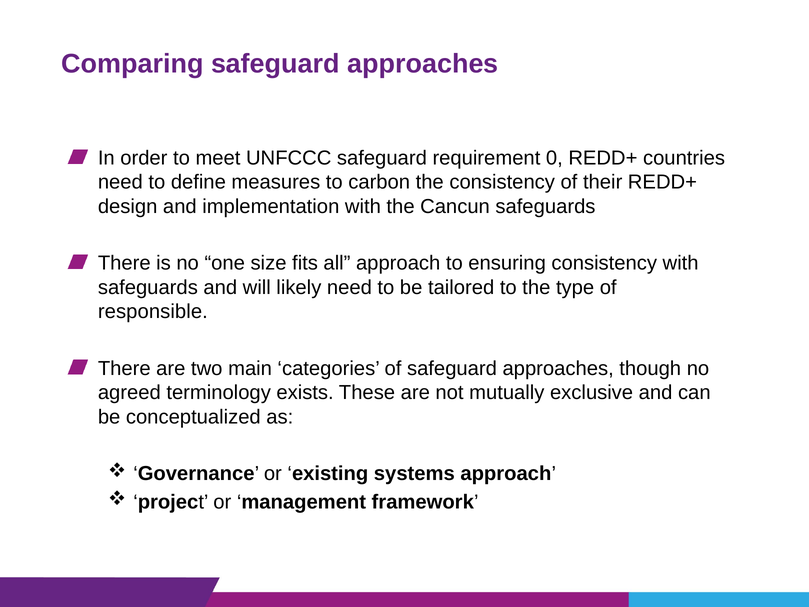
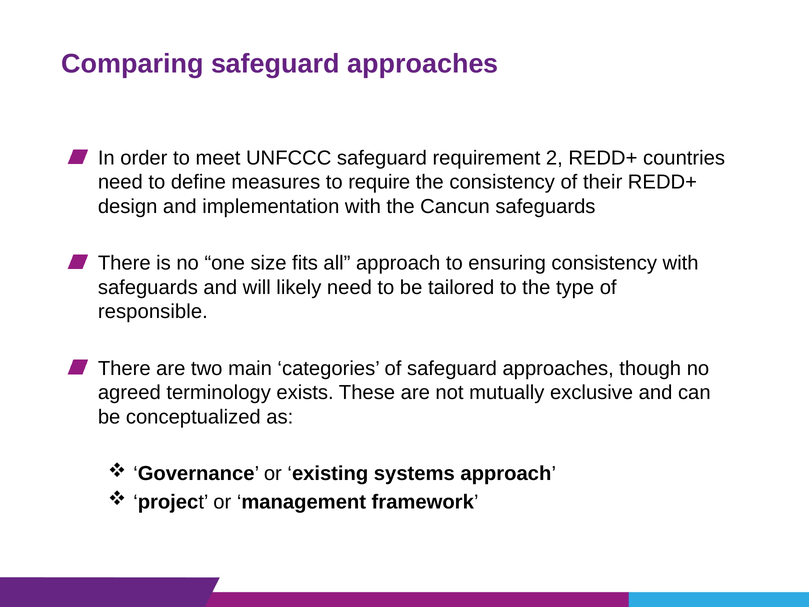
0: 0 -> 2
carbon: carbon -> require
